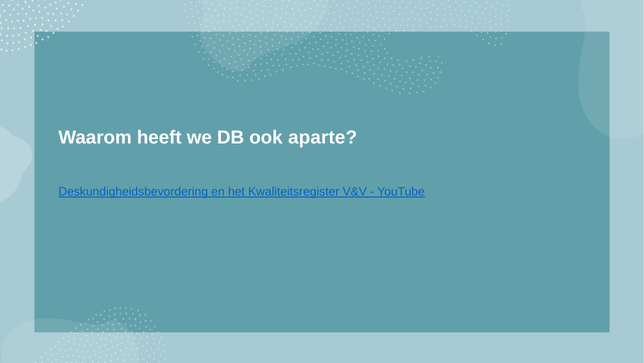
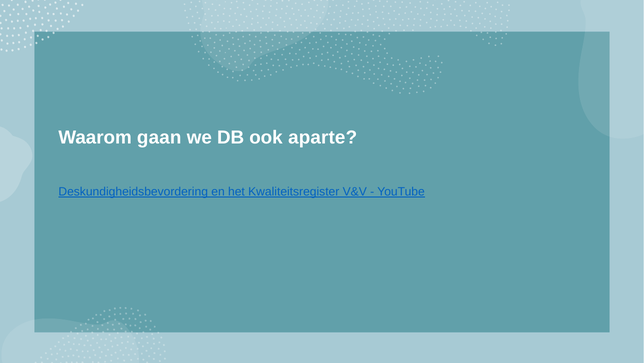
heeft: heeft -> gaan
